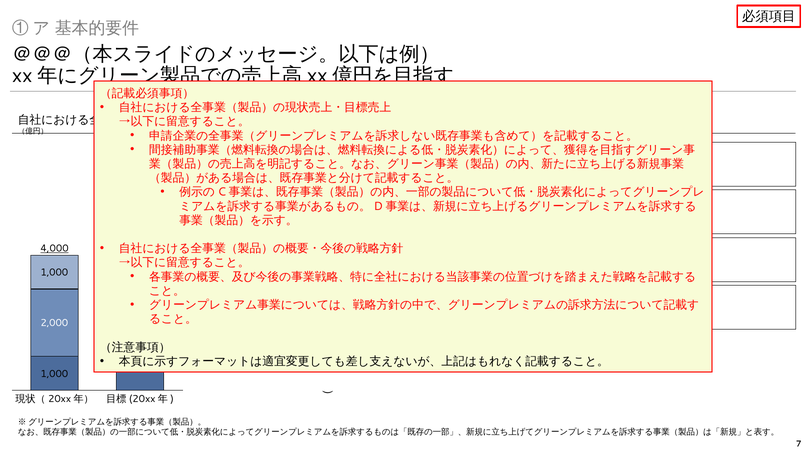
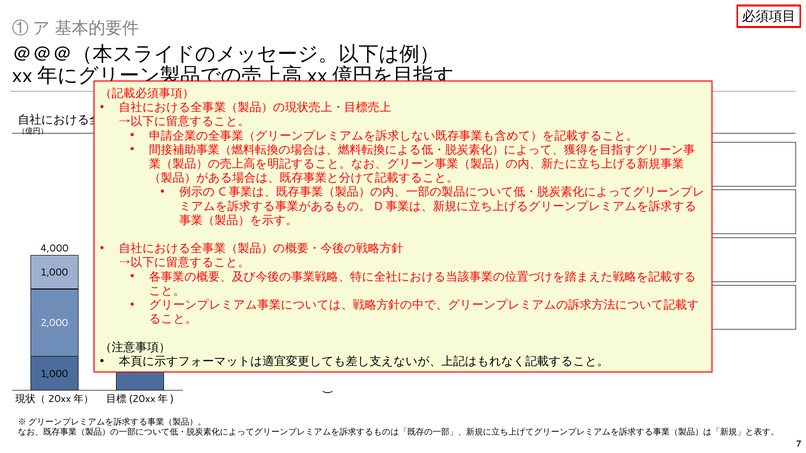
4,000 underline: present -> none
